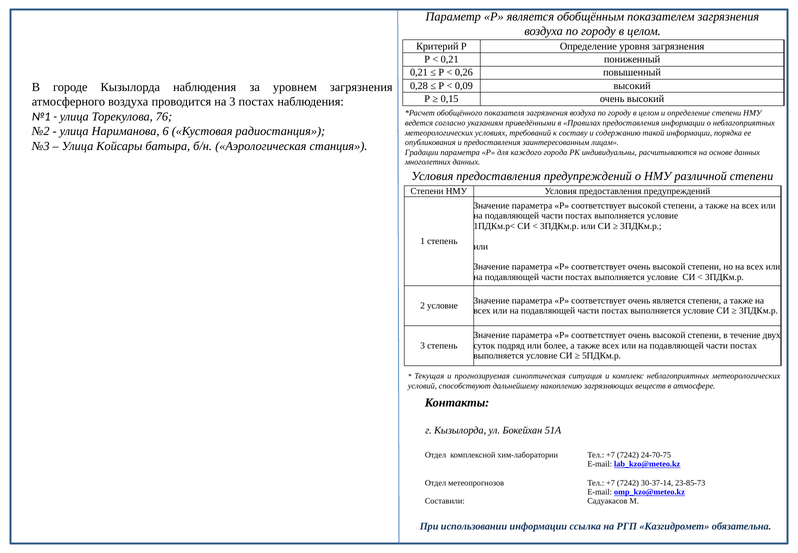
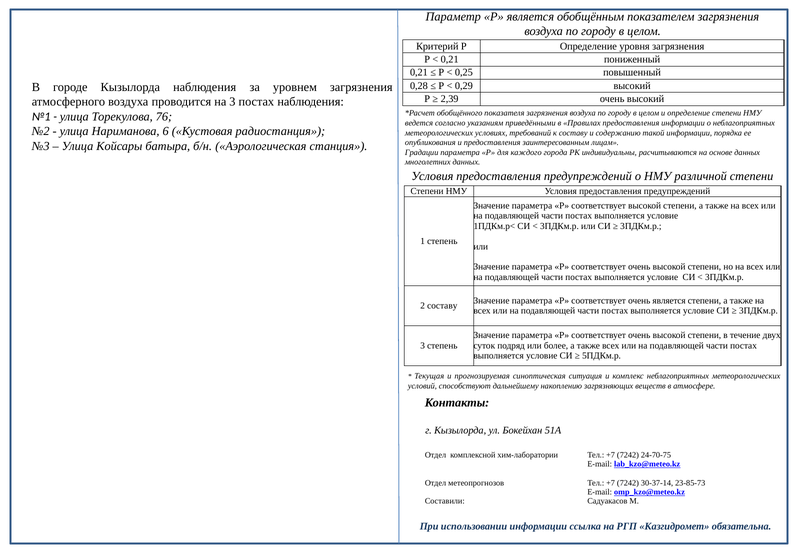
0,26: 0,26 -> 0,25
0,09: 0,09 -> 0,29
0,15: 0,15 -> 2,39
2 условие: условие -> составу
